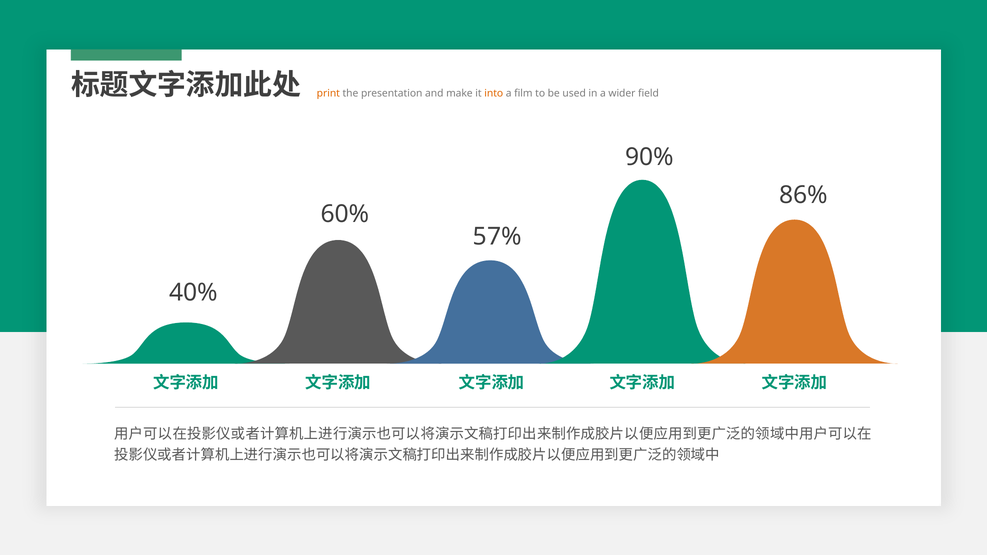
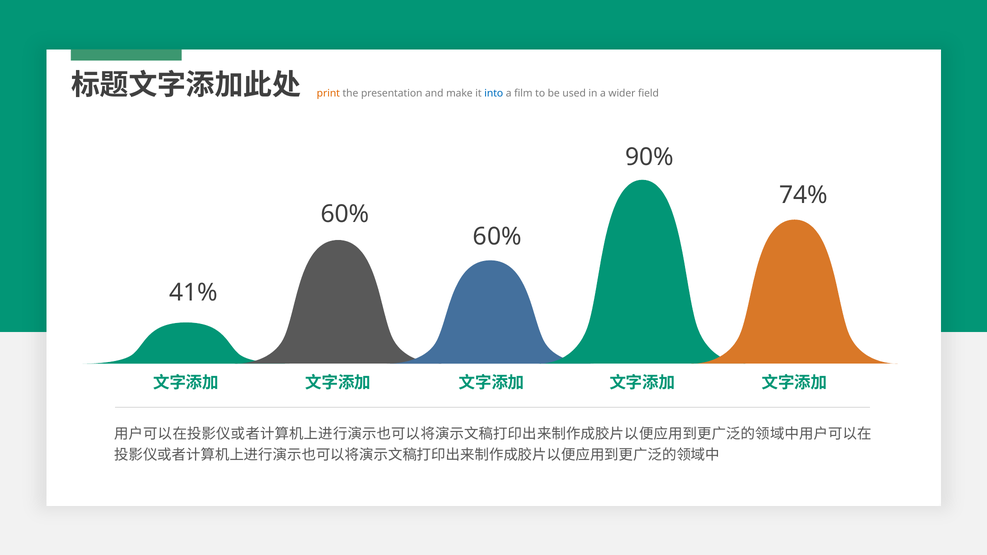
into colour: orange -> blue
86%: 86% -> 74%
57% at (497, 237): 57% -> 60%
40%: 40% -> 41%
